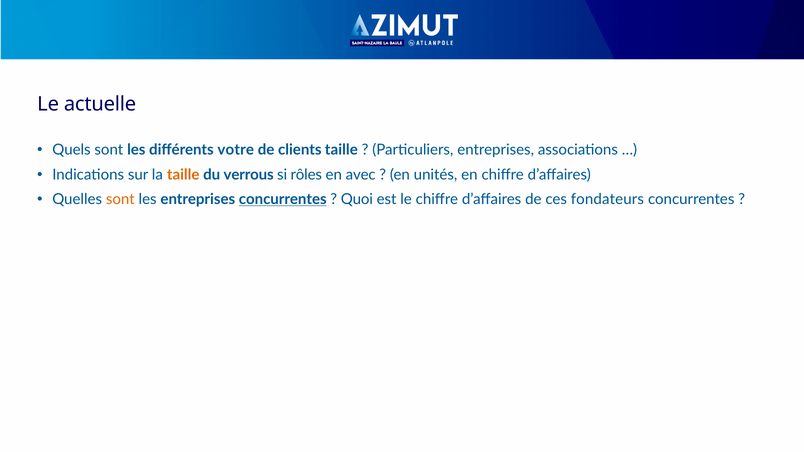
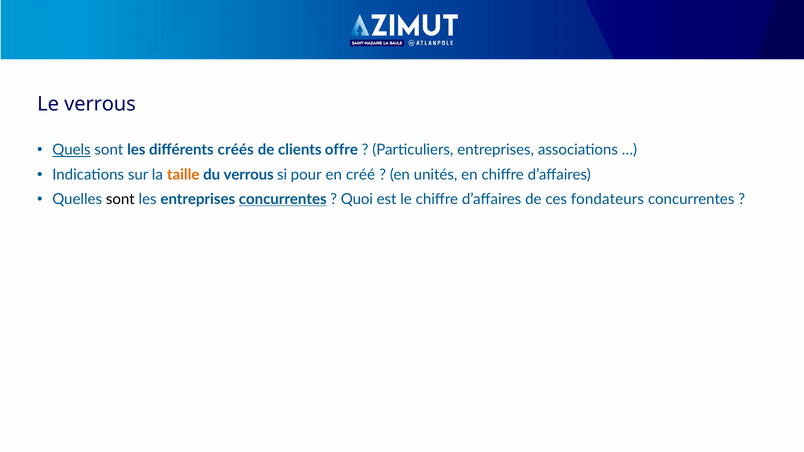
Le actuelle: actuelle -> verrous
Quels underline: none -> present
votre: votre -> créés
clients taille: taille -> offre
rôles: rôles -> pour
avec: avec -> créé
sont at (120, 199) colour: orange -> black
